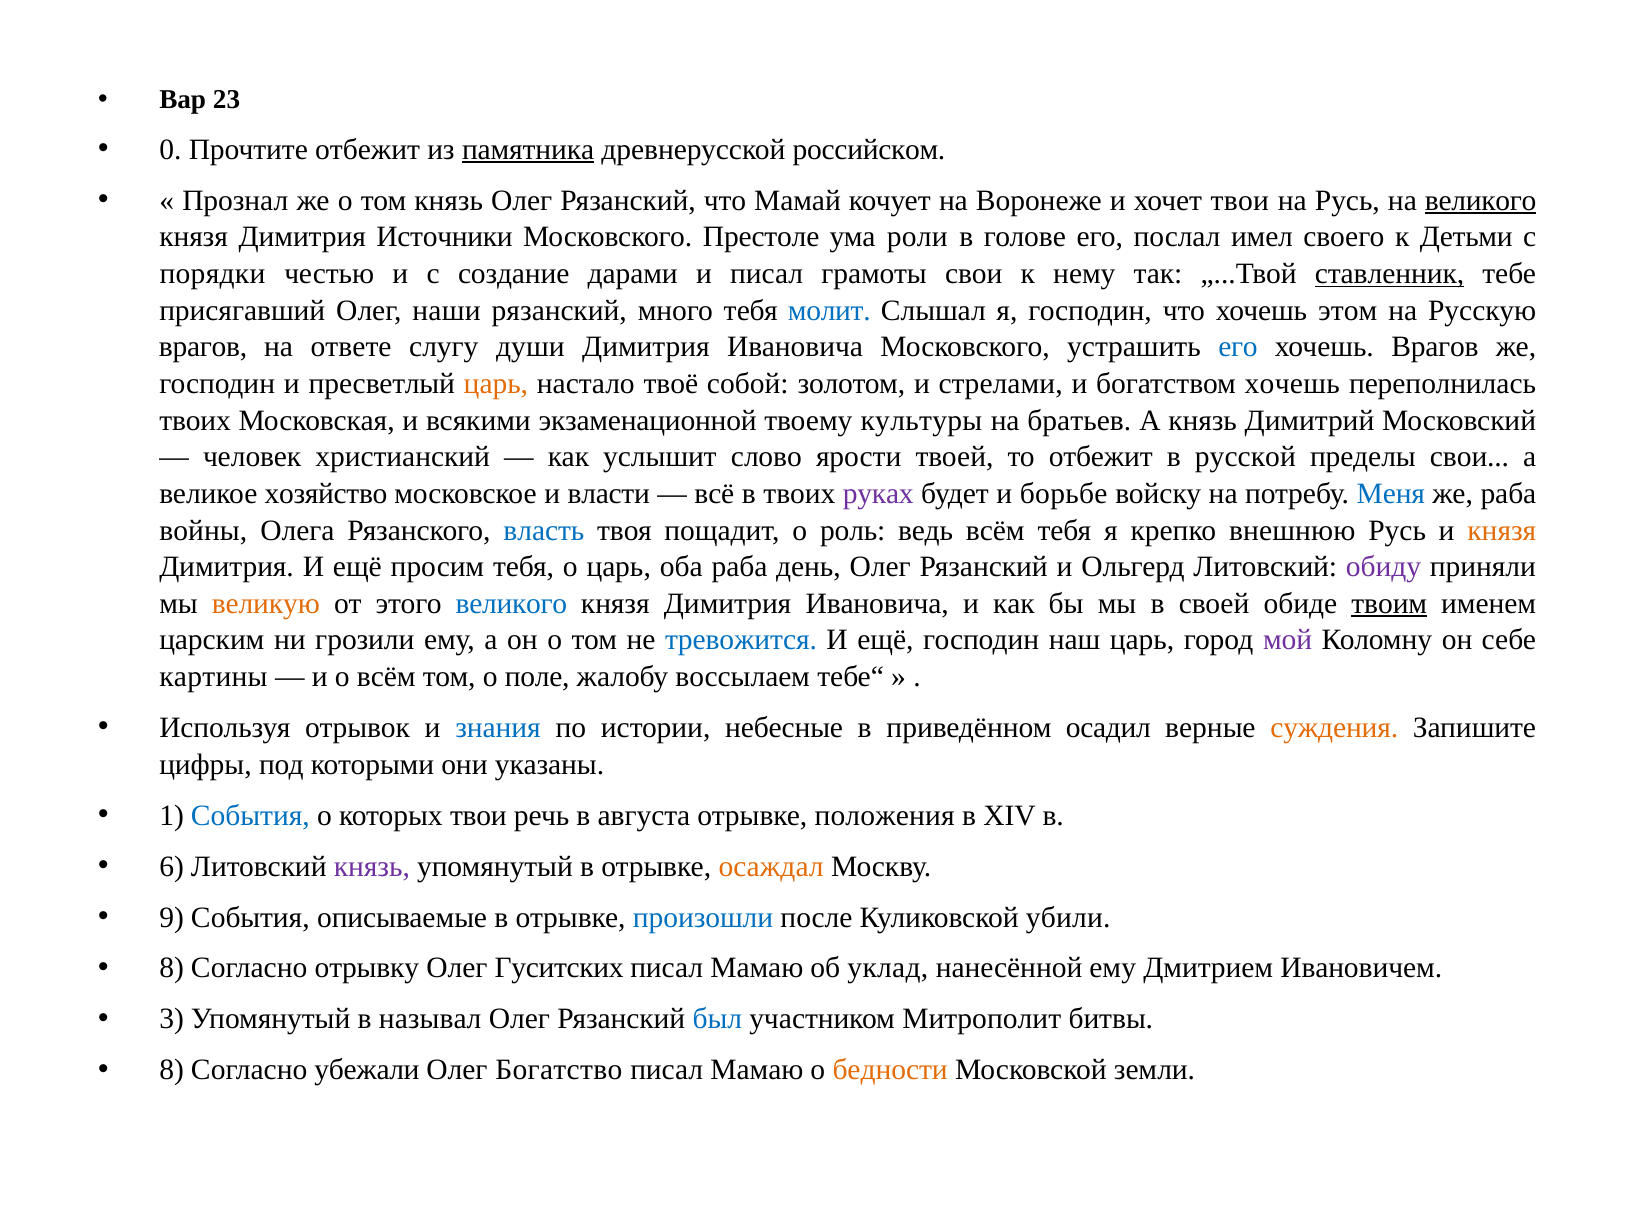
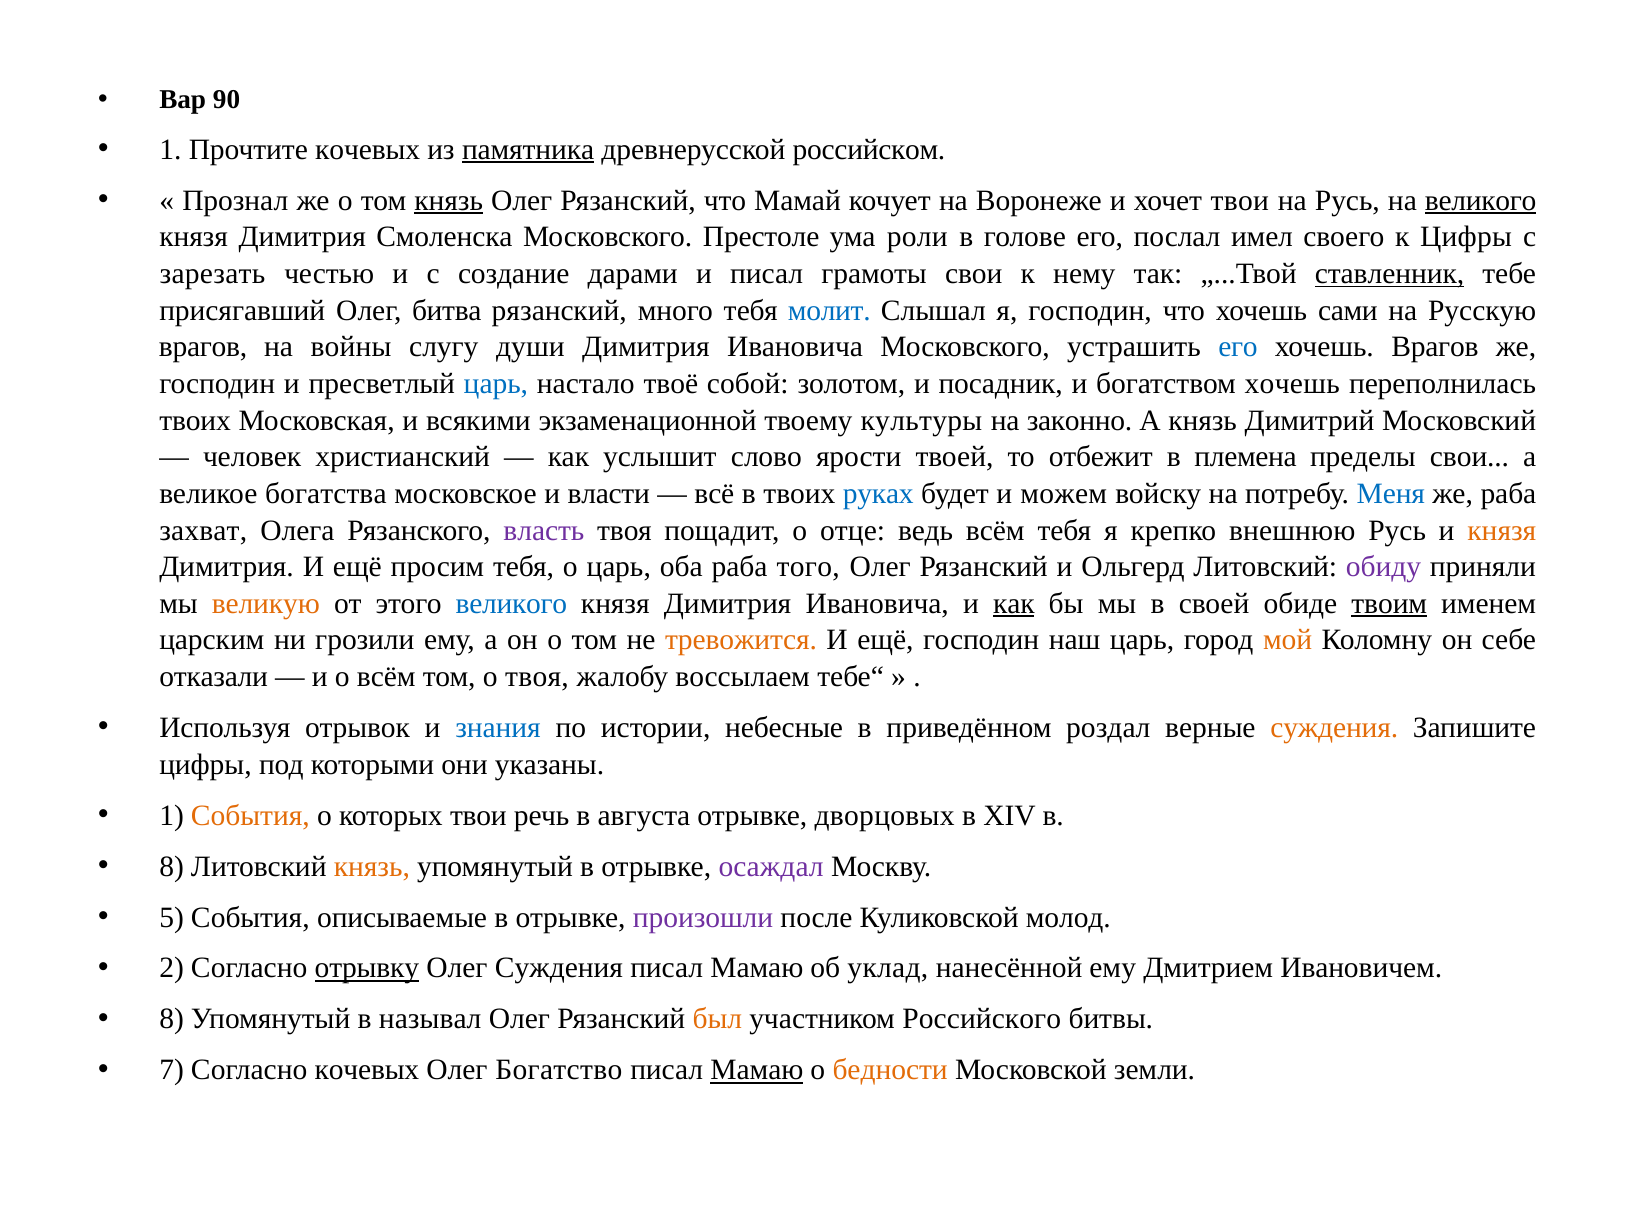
23: 23 -> 90
0 at (170, 150): 0 -> 1
Прочтите отбежит: отбежит -> кочевых
князь at (449, 200) underline: none -> present
Источники: Источники -> Смоленска
к Детьми: Детьми -> Цифры
порядки: порядки -> зарезать
наши: наши -> битва
этом: этом -> сами
ответе: ответе -> войны
царь at (496, 384) colour: orange -> blue
стрелами: стрелами -> посадник
братьев: братьев -> законно
русской: русской -> племена
хозяйство: хозяйство -> богатства
руках colour: purple -> blue
борьбе: борьбе -> можем
войны: войны -> захват
власть colour: blue -> purple
роль: роль -> отце
день: день -> того
как at (1014, 604) underline: none -> present
тревожится colour: blue -> orange
мой colour: purple -> orange
картины: картины -> отказали
о поле: поле -> твоя
осадил: осадил -> роздал
События at (250, 816) colour: blue -> orange
положения: положения -> дворцовых
6 at (172, 867): 6 -> 8
князь at (372, 867) colour: purple -> orange
осаждал colour: orange -> purple
9: 9 -> 5
произошли colour: blue -> purple
убили: убили -> молод
8 at (172, 969): 8 -> 2
отрывку underline: none -> present
Олег Гуситских: Гуситских -> Суждения
3 at (172, 1020): 3 -> 8
был colour: blue -> orange
Митрополит: Митрополит -> Российского
8 at (172, 1070): 8 -> 7
Согласно убежали: убежали -> кочевых
Мамаю at (757, 1070) underline: none -> present
